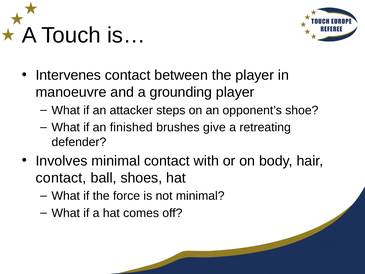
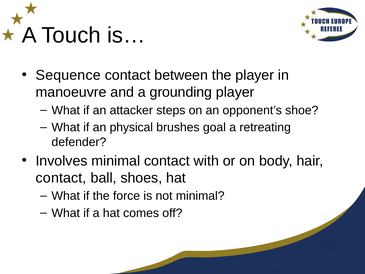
Intervenes: Intervenes -> Sequence
finished: finished -> physical
give: give -> goal
